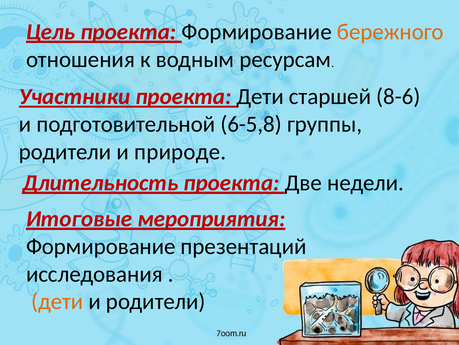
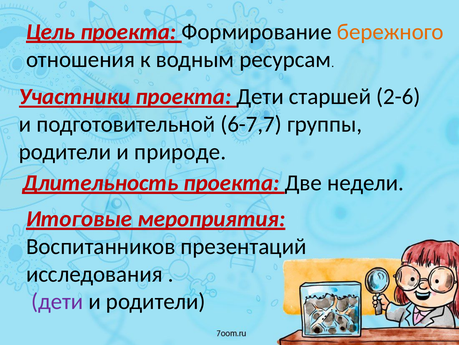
8-6: 8-6 -> 2-6
6-5,8: 6-5,8 -> 6-7,7
Формирование at (101, 246): Формирование -> Воспитанников
дети at (57, 301) colour: orange -> purple
